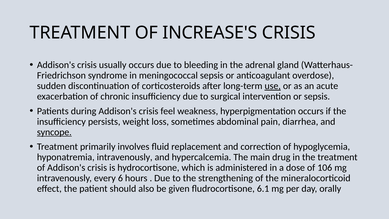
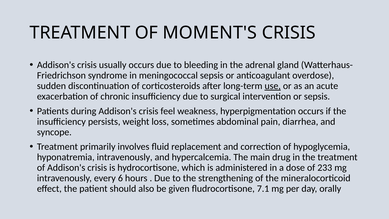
INCREASE'S: INCREASE'S -> MOMENT'S
syncope underline: present -> none
106: 106 -> 233
6.1: 6.1 -> 7.1
